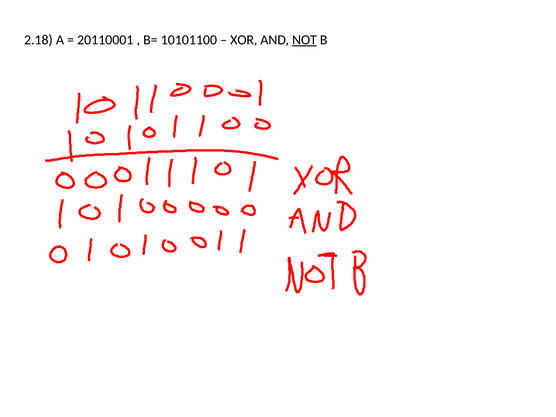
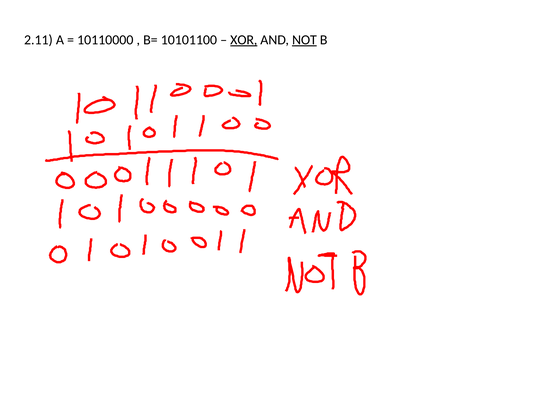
2.18: 2.18 -> 2.11
20110001: 20110001 -> 10110000
XOR underline: none -> present
